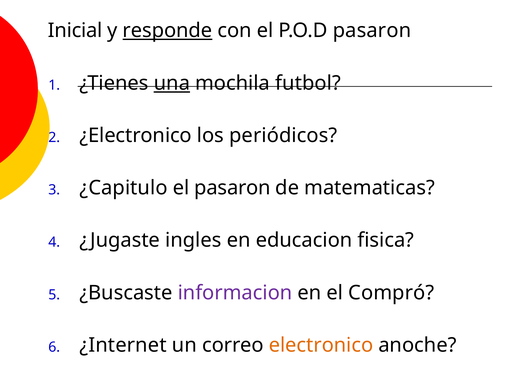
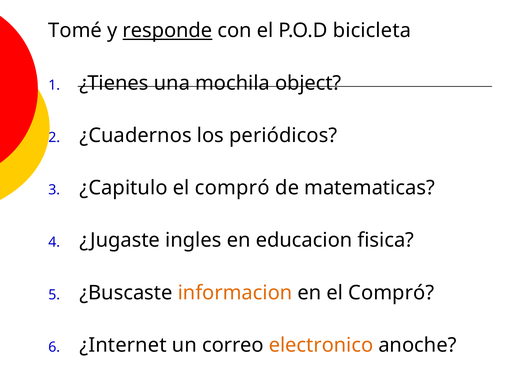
Inicial: Inicial -> Tomé
P.O.D pasaron: pasaron -> bicicleta
una underline: present -> none
futbol: futbol -> object
¿Electronico: ¿Electronico -> ¿Cuadernos
pasaron at (232, 188): pasaron -> compró
informacion colour: purple -> orange
